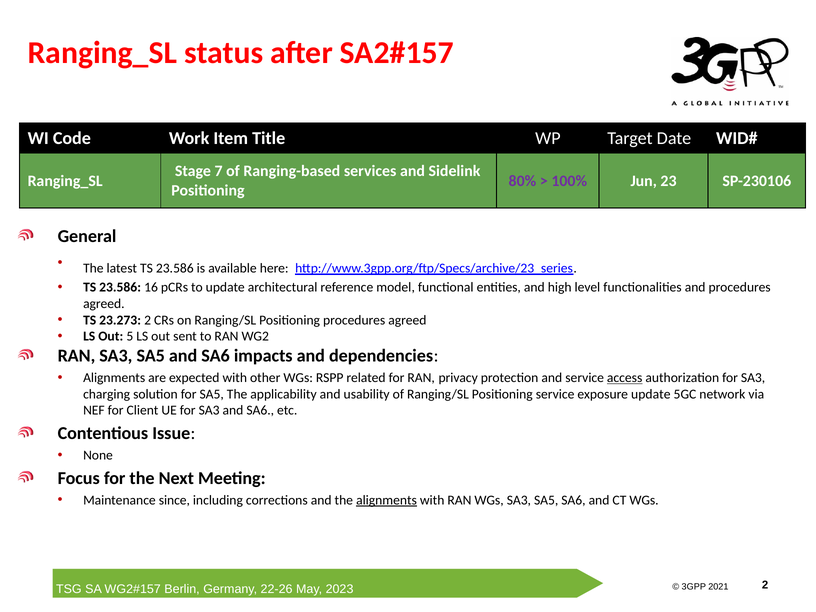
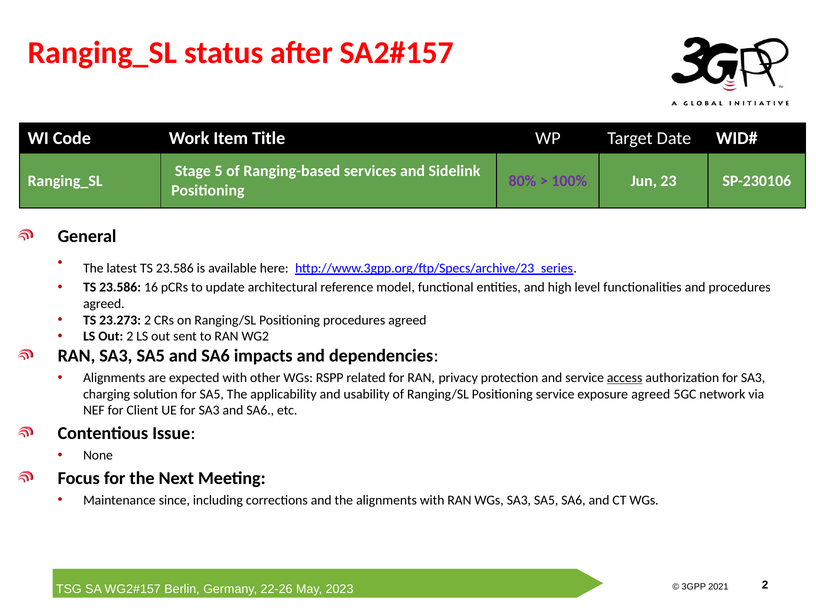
7: 7 -> 5
Out 5: 5 -> 2
exposure update: update -> agreed
alignments at (386, 500) underline: present -> none
